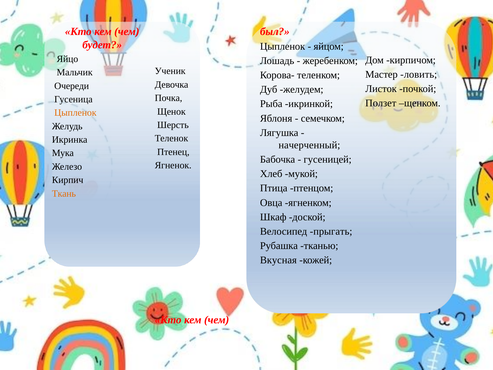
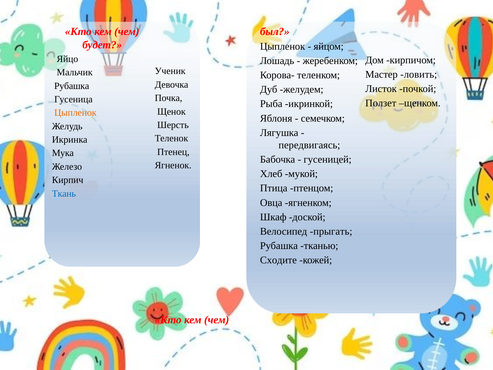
Очереди at (72, 86): Очереди -> Рубашка
начерченный: начерченный -> передвигаясь
Ткань colour: orange -> blue
Вкусная: Вкусная -> Сходите
